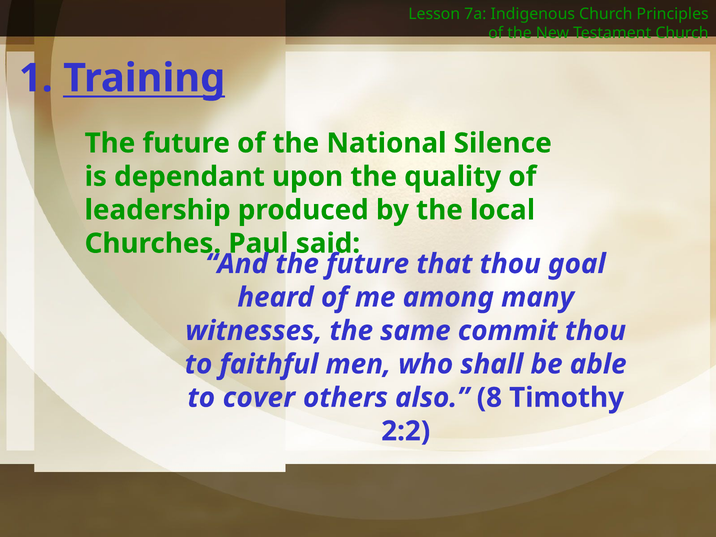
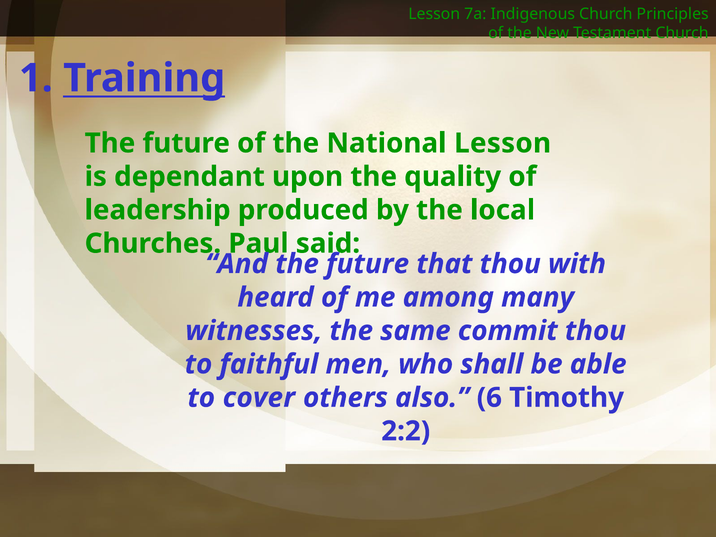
National Silence: Silence -> Lesson
goal: goal -> with
8: 8 -> 6
